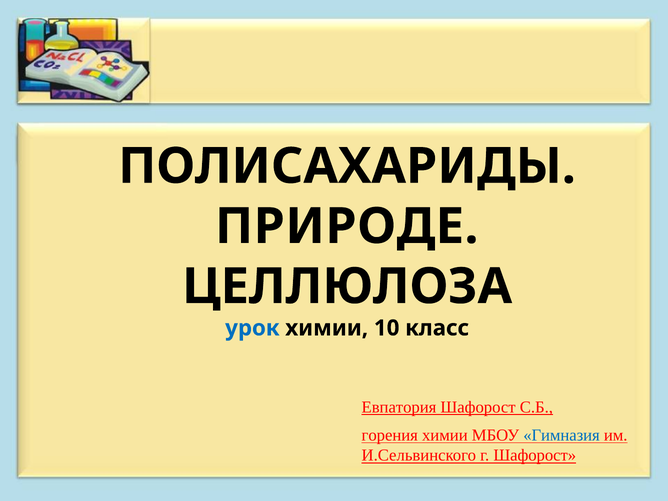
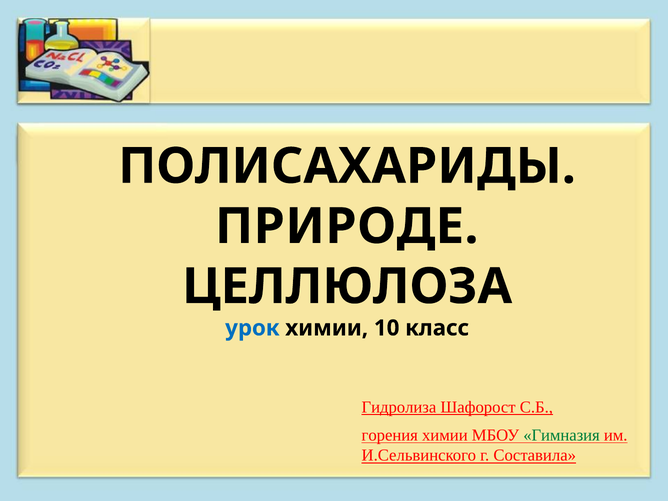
Евпатория: Евпатория -> Гидролиза
Гимназия colour: blue -> green
г Шафорост: Шафорост -> Составила
